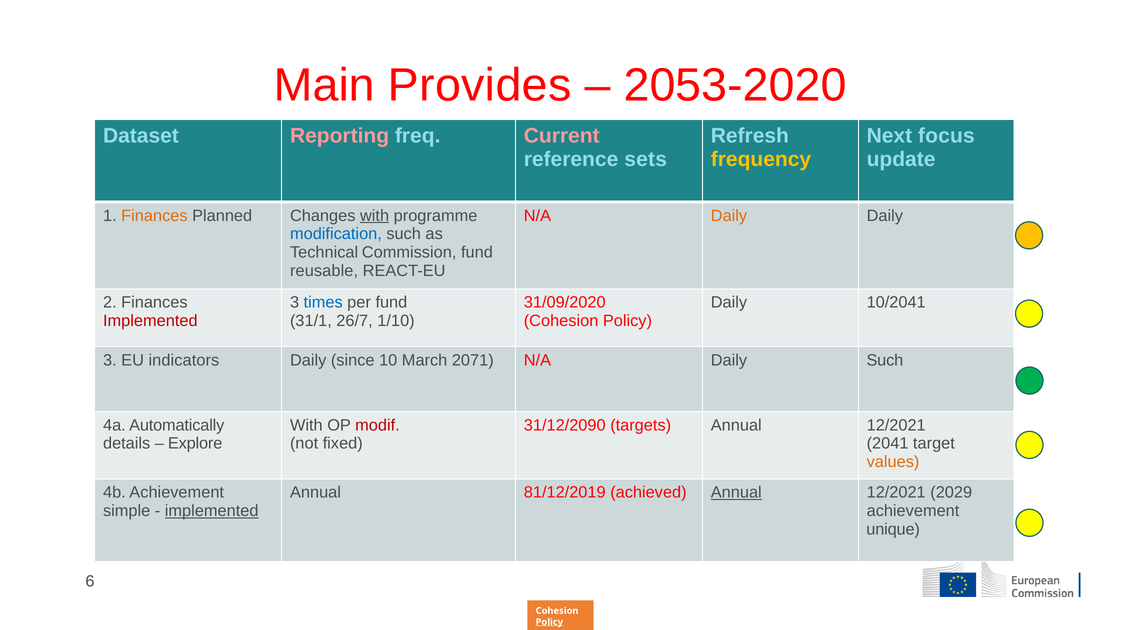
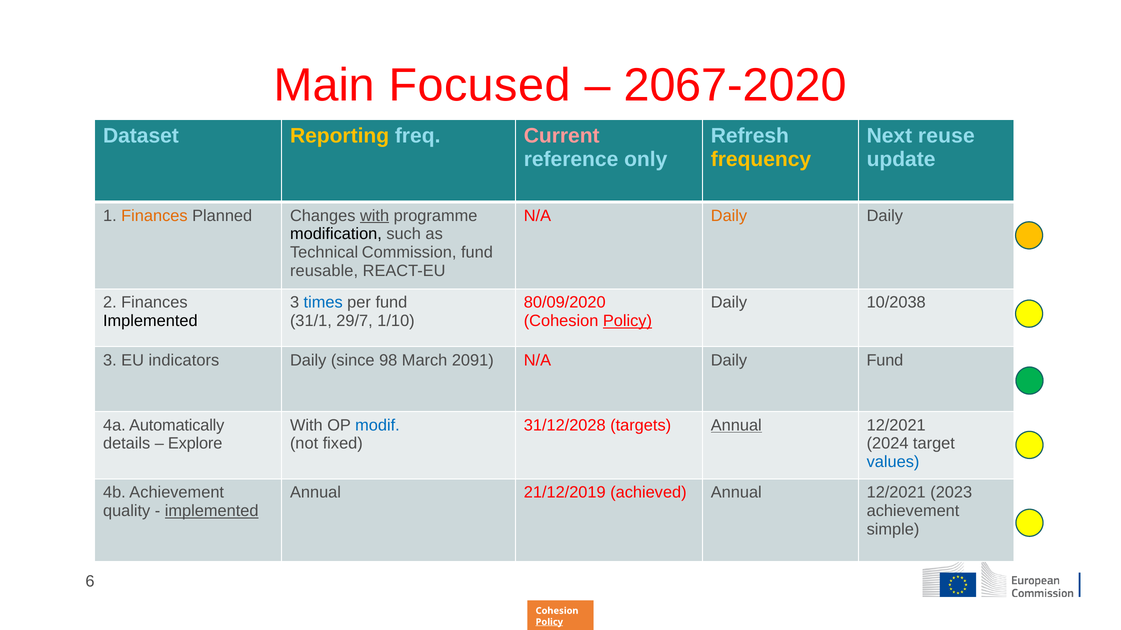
Provides: Provides -> Focused
2053-2020: 2053-2020 -> 2067-2020
Reporting colour: pink -> yellow
focus: focus -> reuse
sets: sets -> only
modification colour: blue -> black
31/09/2020: 31/09/2020 -> 80/09/2020
10/2041: 10/2041 -> 10/2038
Implemented at (150, 321) colour: red -> black
26/7: 26/7 -> 29/7
Policy at (627, 321) underline: none -> present
10: 10 -> 98
2071: 2071 -> 2091
Daily Such: Such -> Fund
modif colour: red -> blue
31/12/2090: 31/12/2090 -> 31/12/2028
Annual at (736, 426) underline: none -> present
2041: 2041 -> 2024
values colour: orange -> blue
81/12/2019: 81/12/2019 -> 21/12/2019
Annual at (736, 493) underline: present -> none
2029: 2029 -> 2023
simple: simple -> quality
unique: unique -> simple
